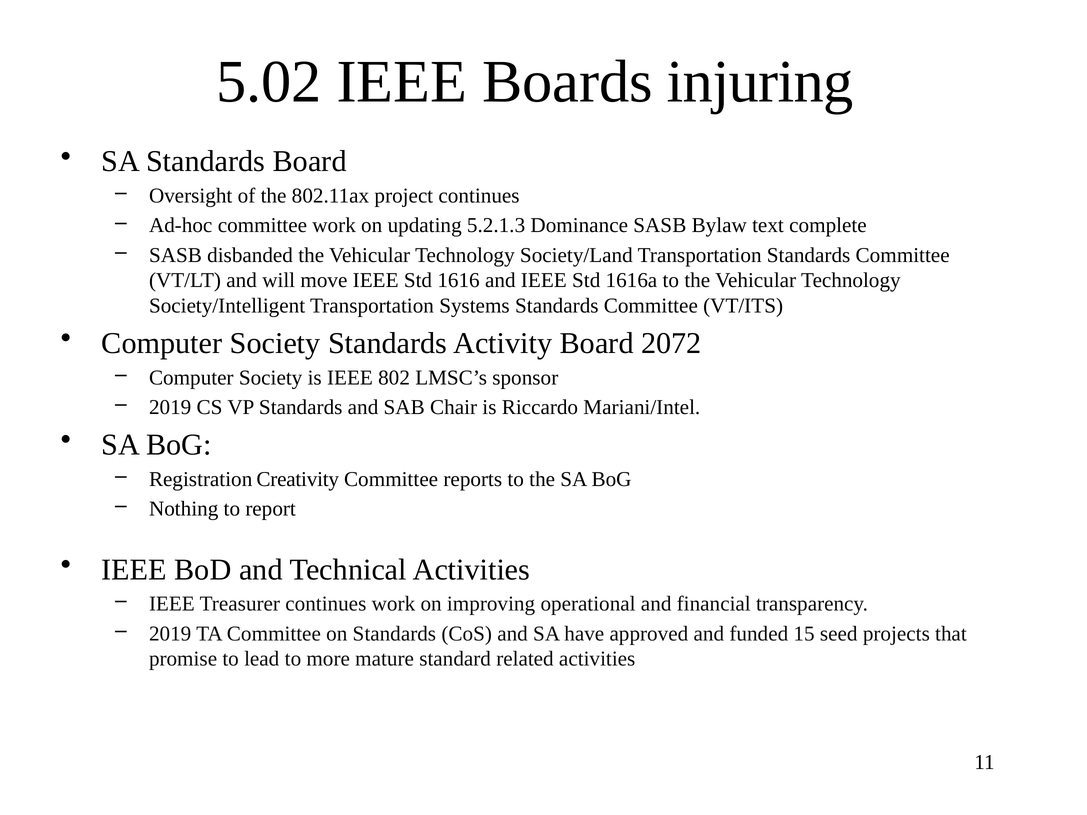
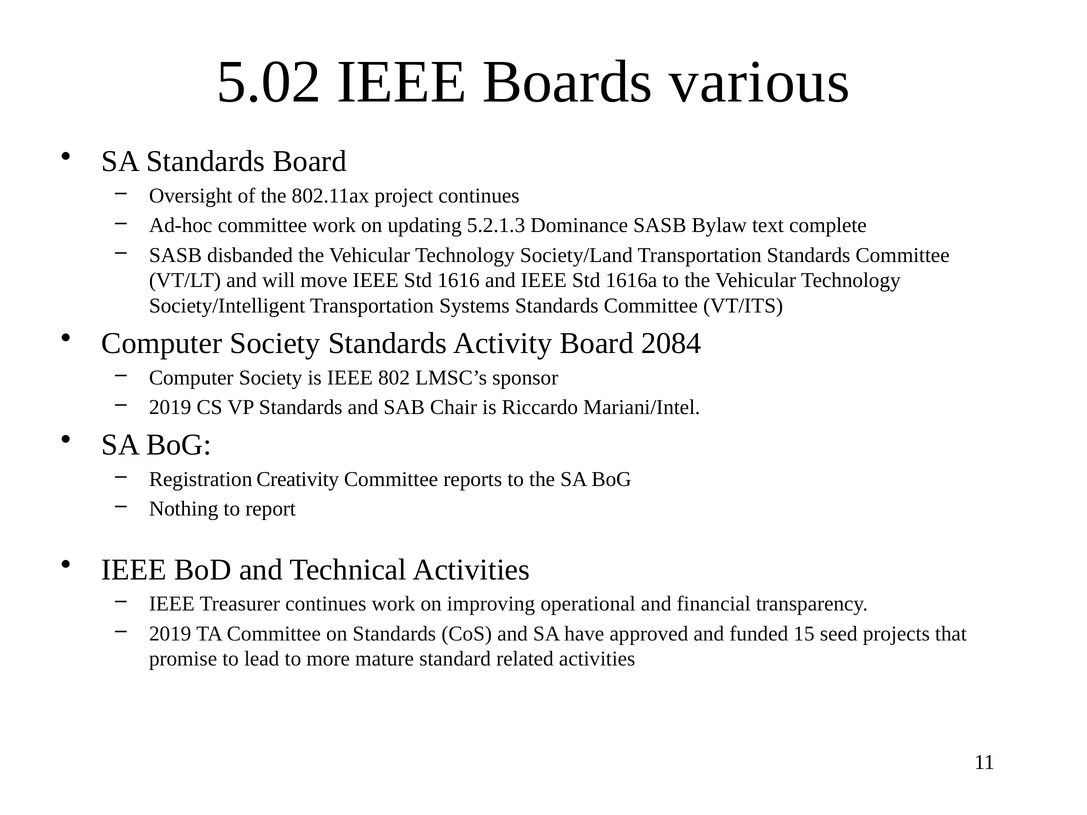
injuring: injuring -> various
2072: 2072 -> 2084
